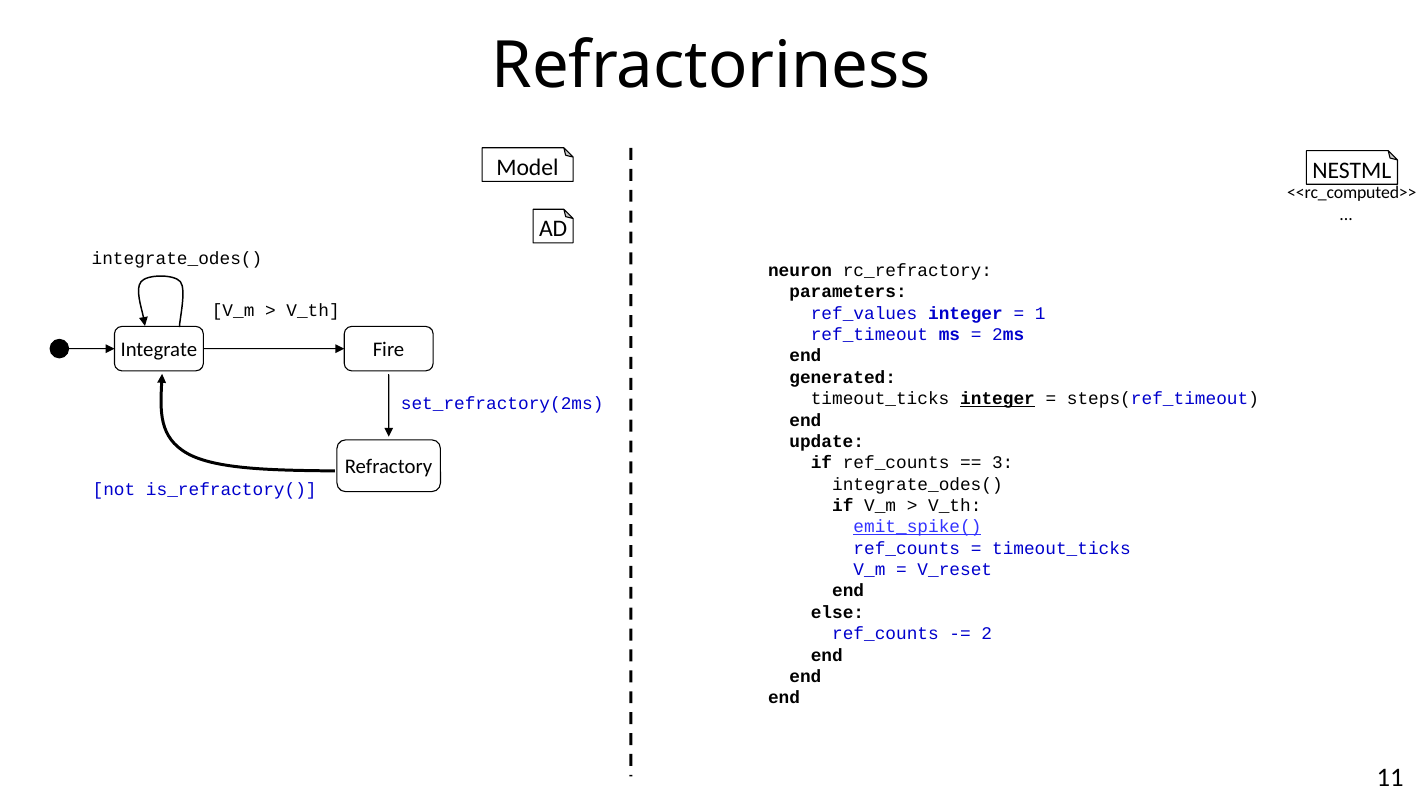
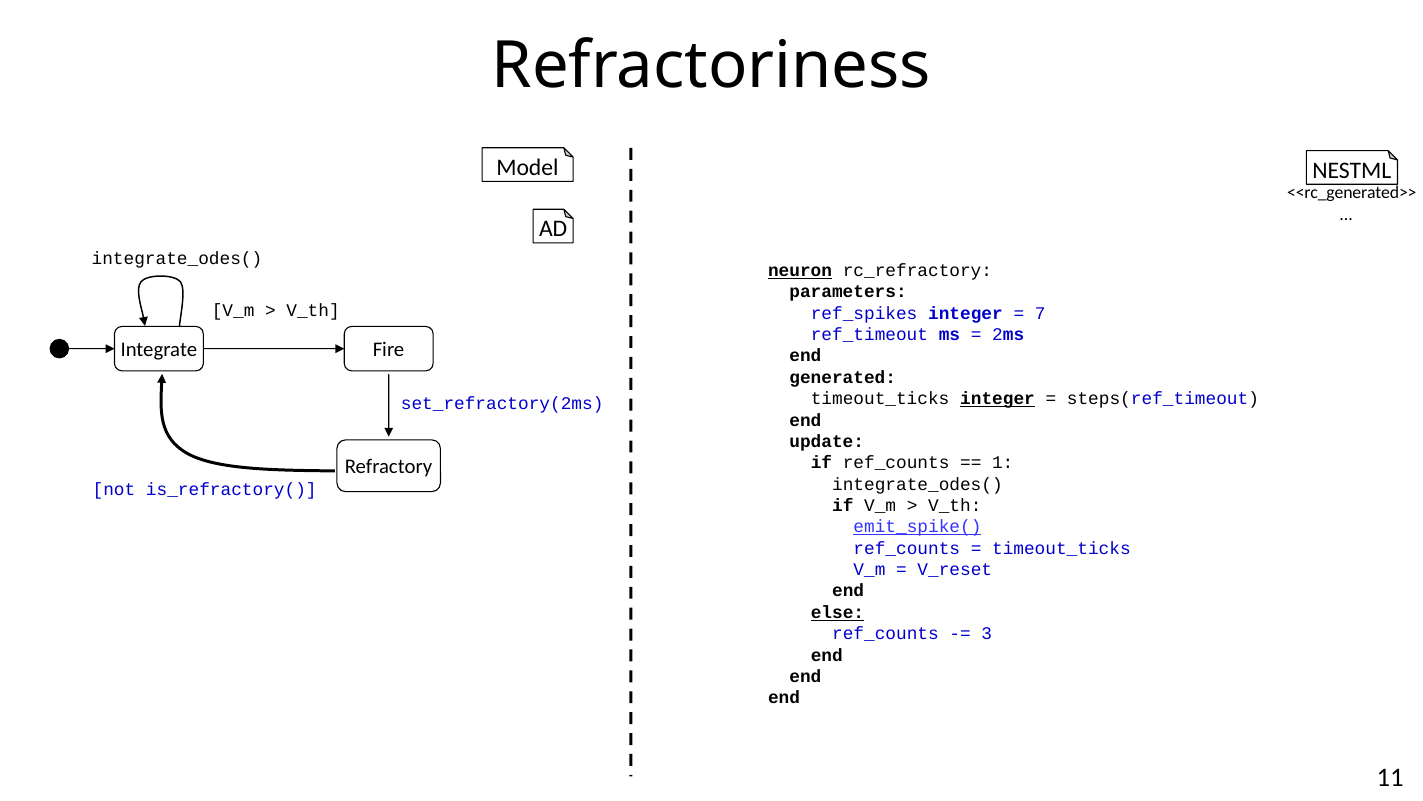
<<rc_computed>>: <<rc_computed>> -> <<rc_generated>>
neuron underline: none -> present
ref_values: ref_values -> ref_spikes
1: 1 -> 7
3: 3 -> 1
else underline: none -> present
2: 2 -> 3
